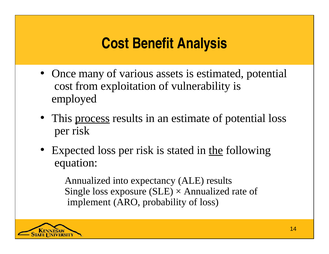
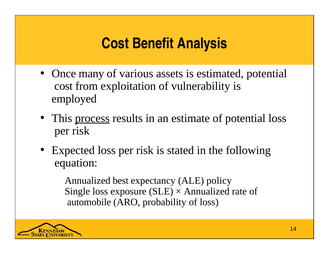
the underline: present -> none
into: into -> best
ALE results: results -> policy
implement: implement -> automobile
